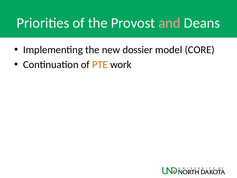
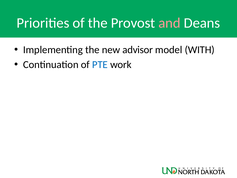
dossier: dossier -> advisor
CORE: CORE -> WITH
PTE colour: orange -> blue
